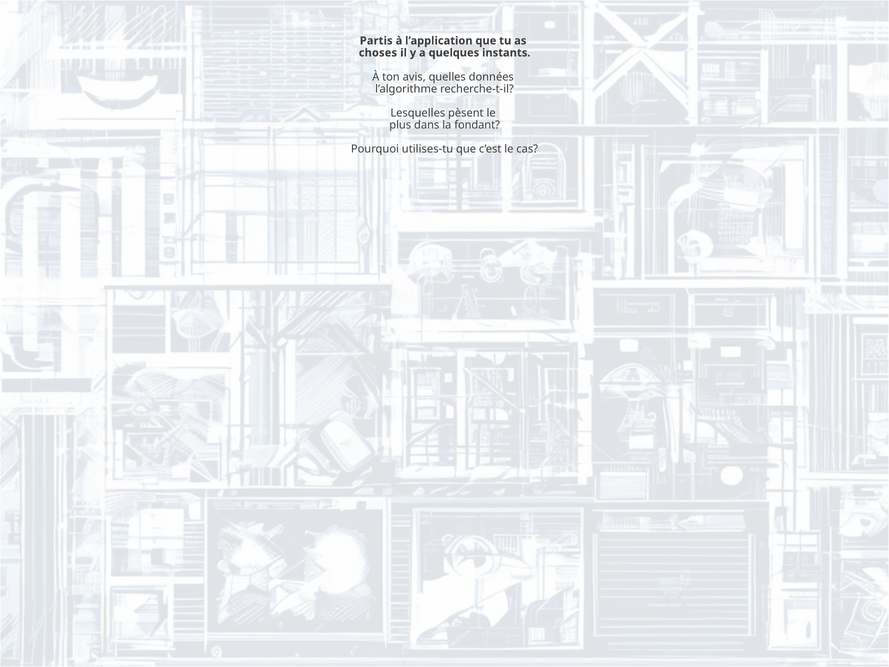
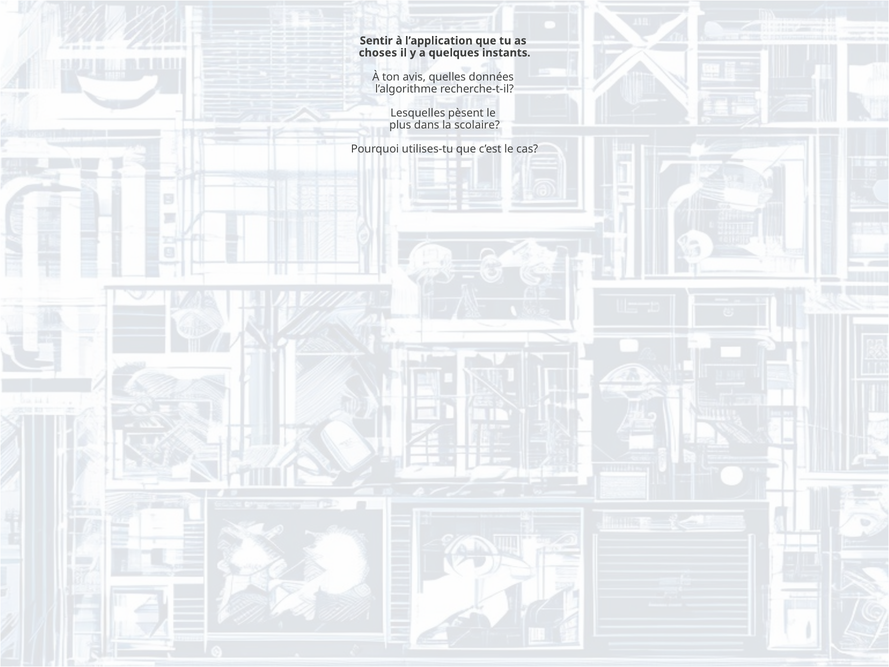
Partis: Partis -> Sentir
fondant: fondant -> scolaire
